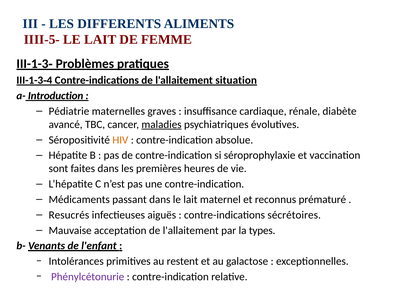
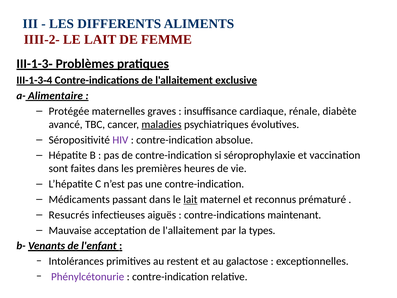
IIII-5‑: IIII-5‑ -> IIII-2‑
situation: situation -> exclusive
Introduction: Introduction -> Alimentaire
Pédiatrie: Pédiatrie -> Protégée
HIV colour: orange -> purple
lait at (190, 199) underline: none -> present
sécrétoires: sécrétoires -> maintenant
